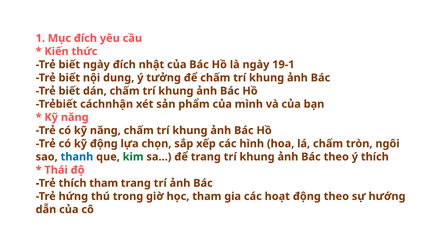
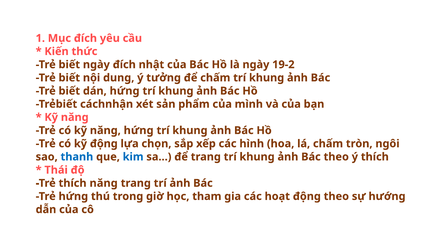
19-1: 19-1 -> 19-2
dán chấm: chấm -> hứng
năng chấm: chấm -> hứng
kim colour: green -> blue
thích tham: tham -> năng
